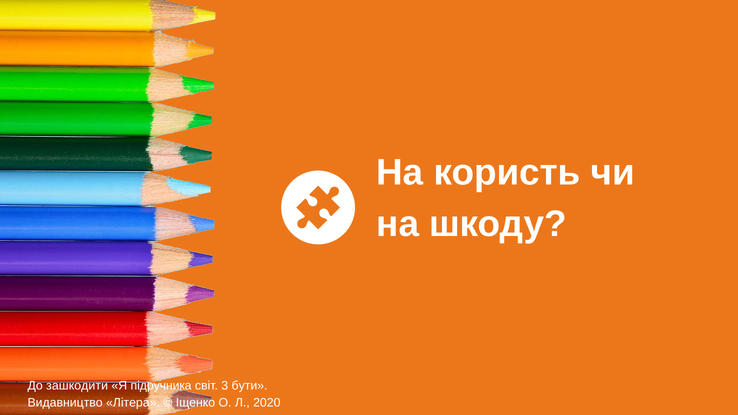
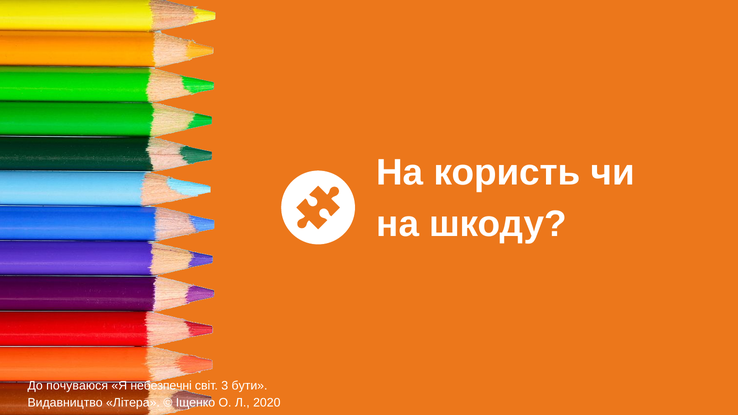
зашкодити: зашкодити -> почуваюся
підручника: підручника -> небезпечні
